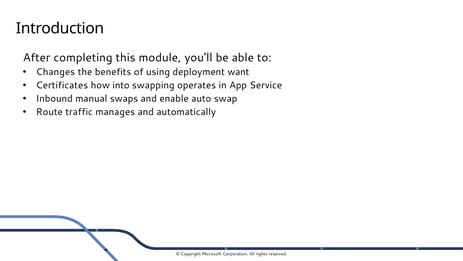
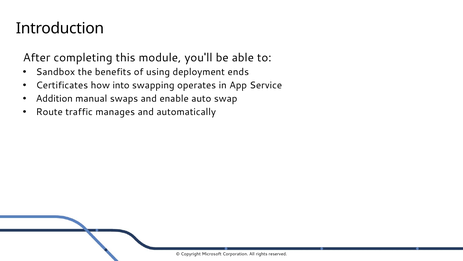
Changes: Changes -> Sandbox
want: want -> ends
Inbound: Inbound -> Addition
